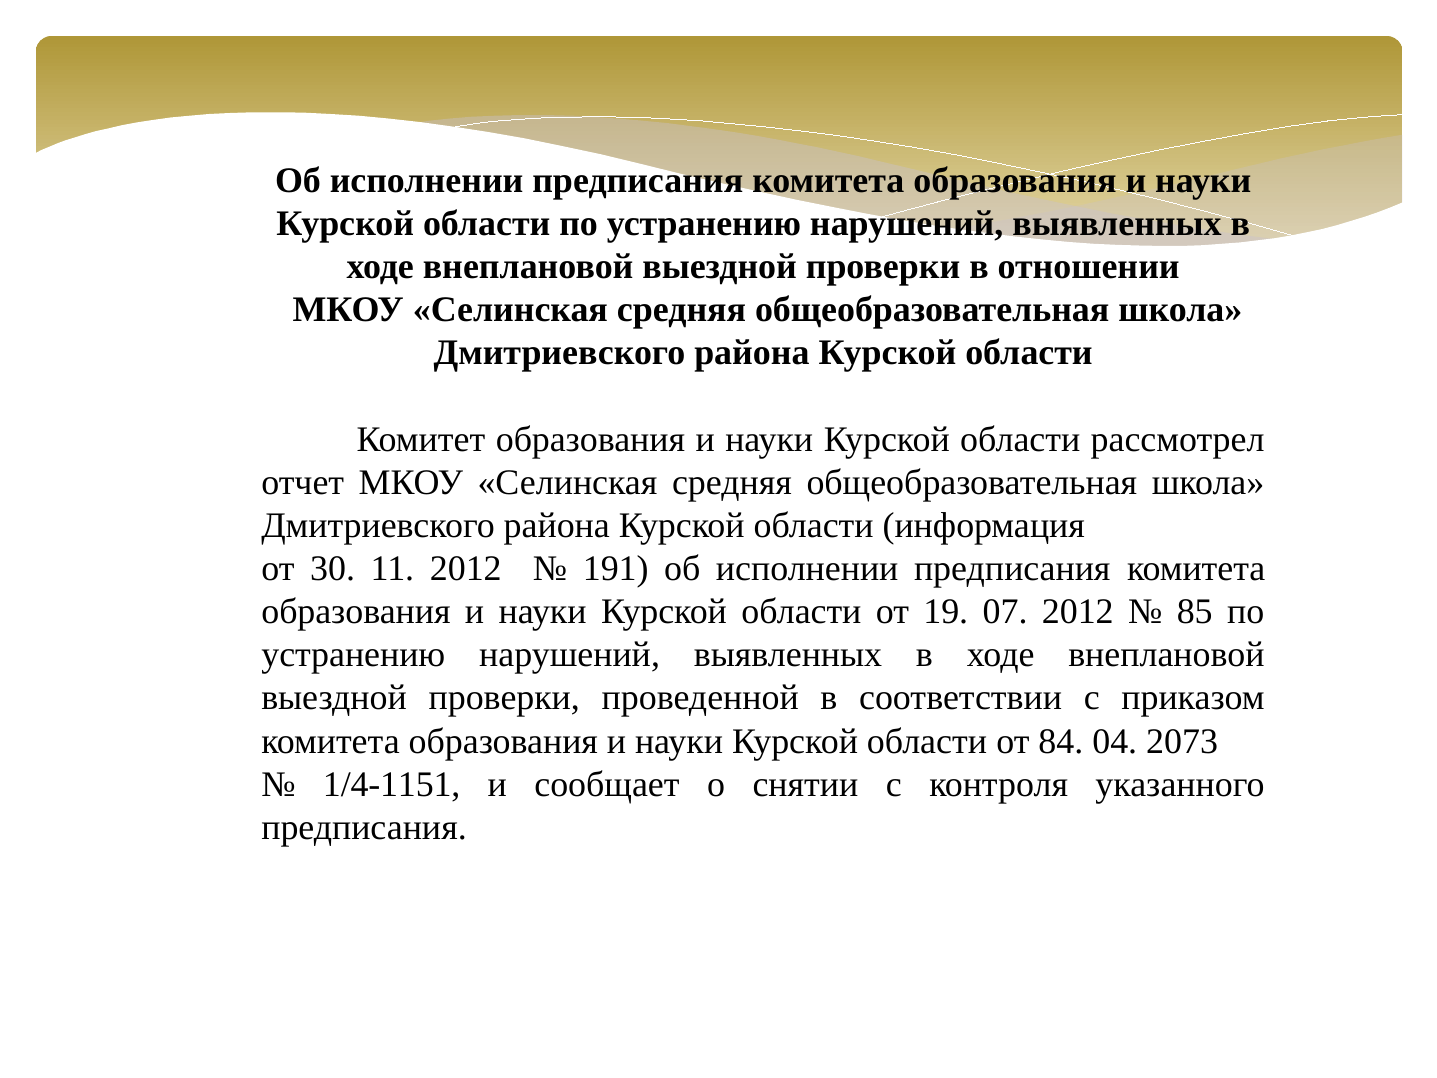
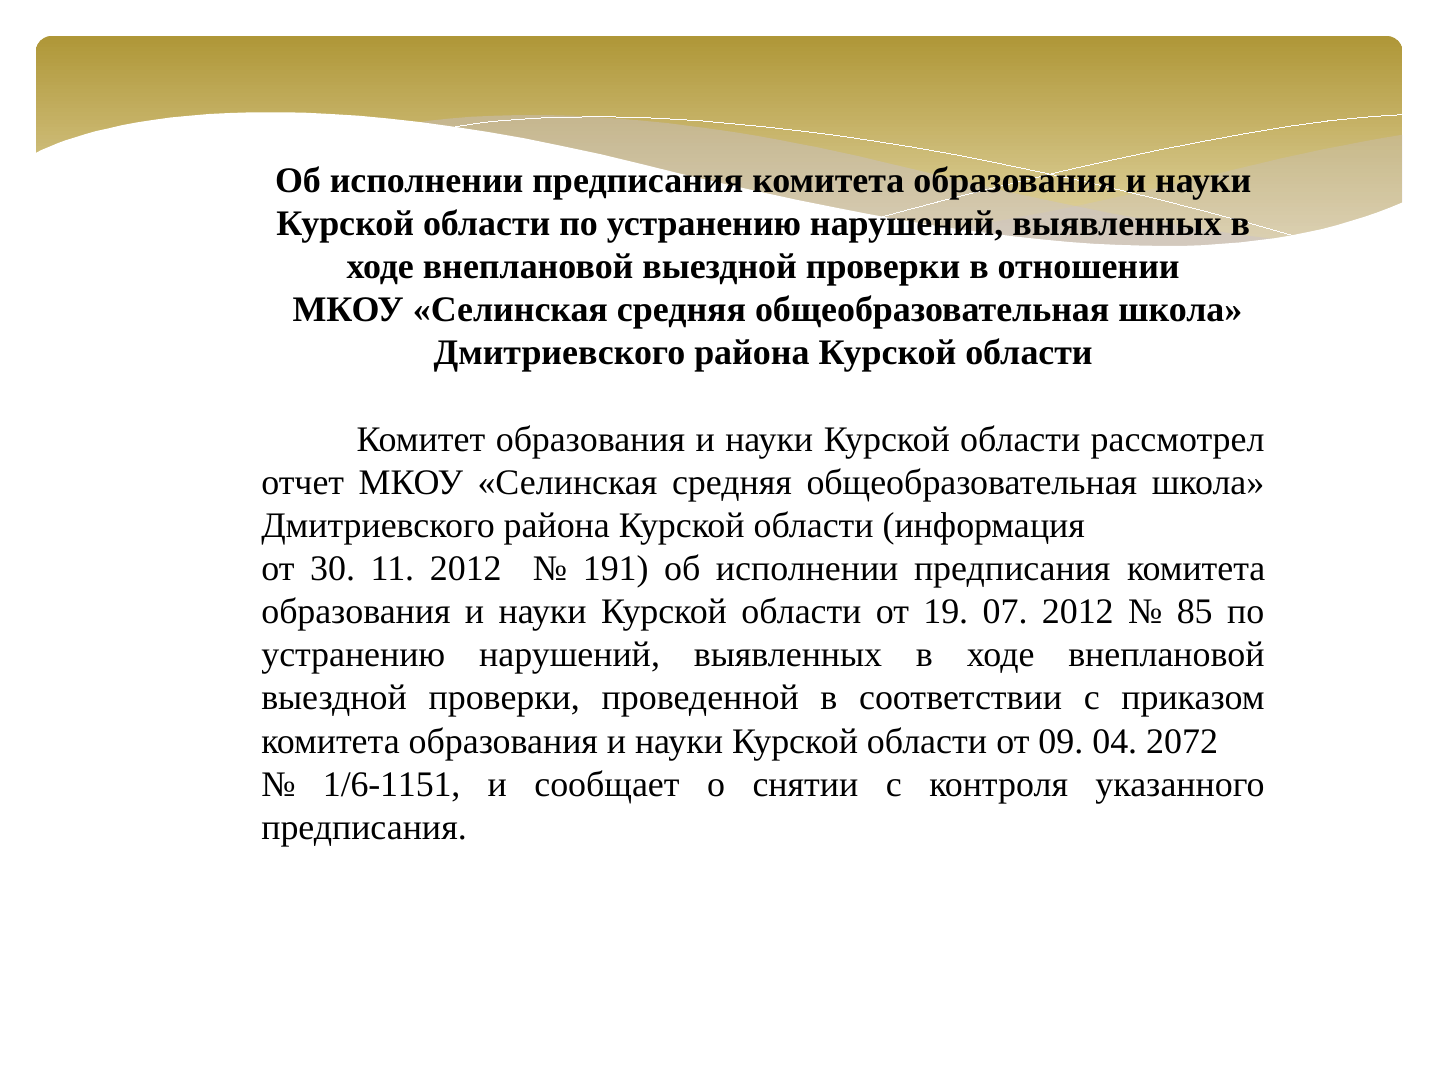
84: 84 -> 09
2073: 2073 -> 2072
1/4-1151: 1/4-1151 -> 1/6-1151
